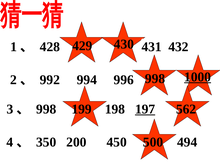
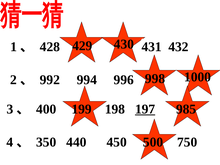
1000 underline: present -> none
998 at (46, 109): 998 -> 400
562: 562 -> 985
200: 200 -> 440
494: 494 -> 750
